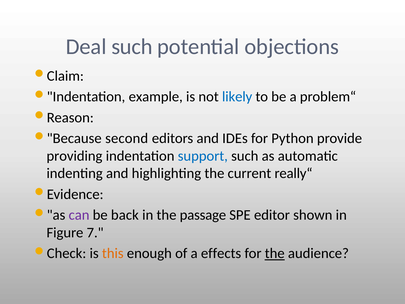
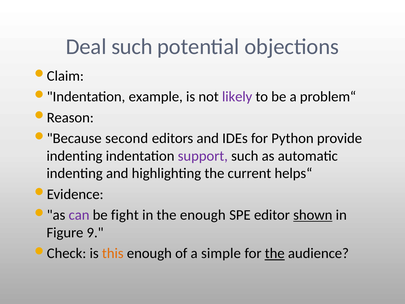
likely colour: blue -> purple
providing at (74, 156): providing -> indenting
support colour: blue -> purple
really“: really“ -> helps“
back: back -> fight
the passage: passage -> enough
shown underline: none -> present
7: 7 -> 9
effects: effects -> simple
